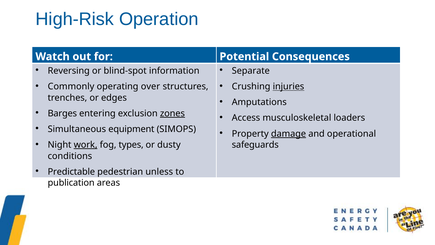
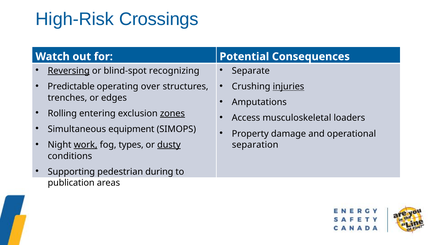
Operation: Operation -> Crossings
Reversing underline: none -> present
information: information -> recognizing
Commonly: Commonly -> Predictable
Barges: Barges -> Rolling
damage underline: present -> none
dusty underline: none -> present
safeguards: safeguards -> separation
Predictable: Predictable -> Supporting
unless: unless -> during
